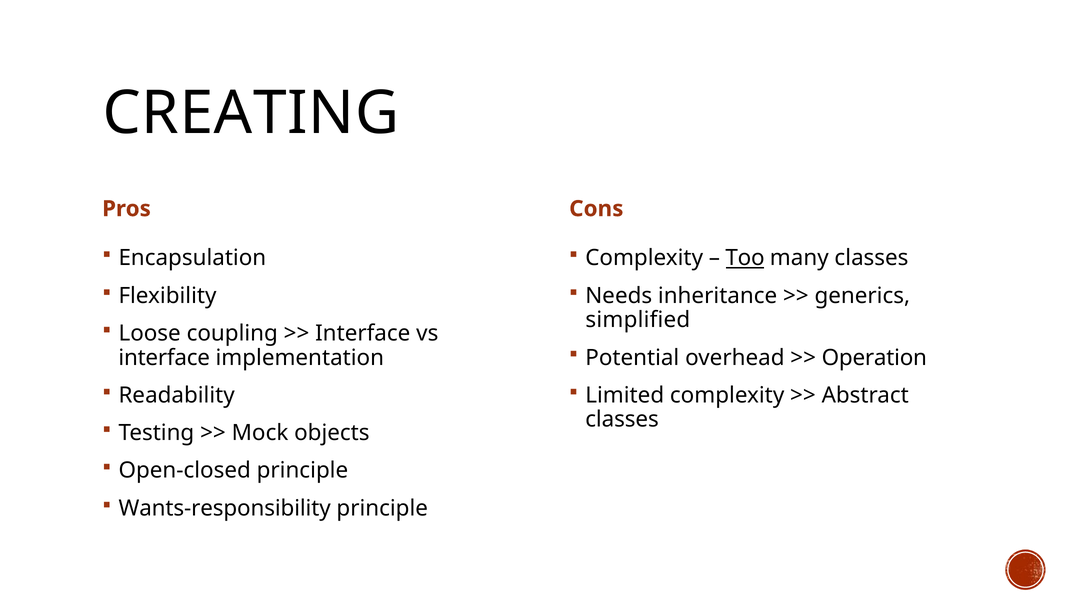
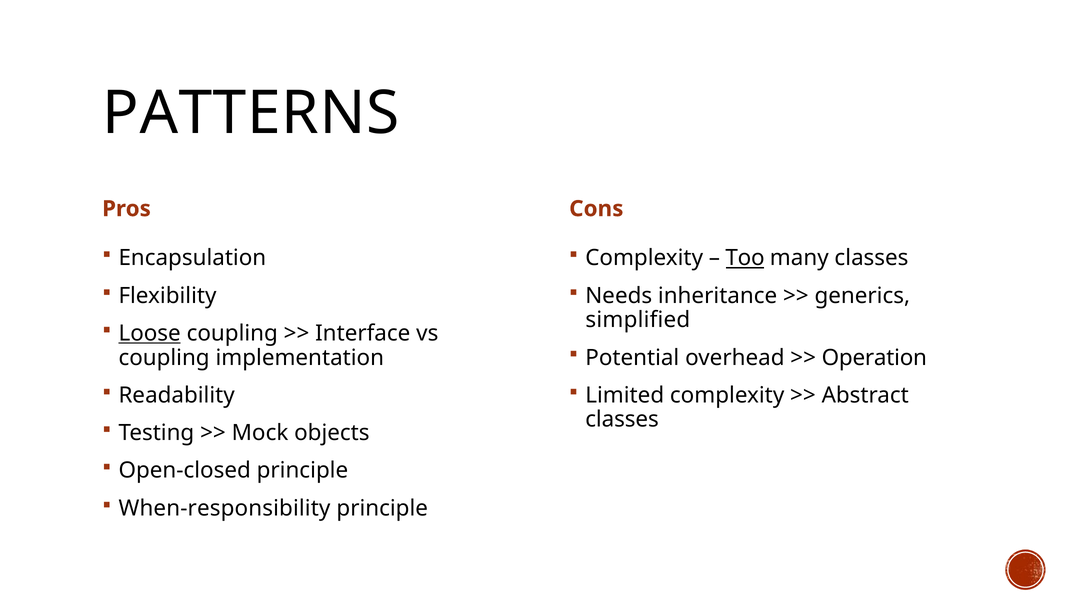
CREATING: CREATING -> PATTERNS
Loose underline: none -> present
interface at (164, 357): interface -> coupling
Wants-responsibility: Wants-responsibility -> When-responsibility
